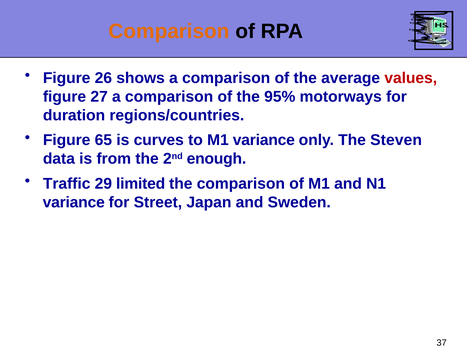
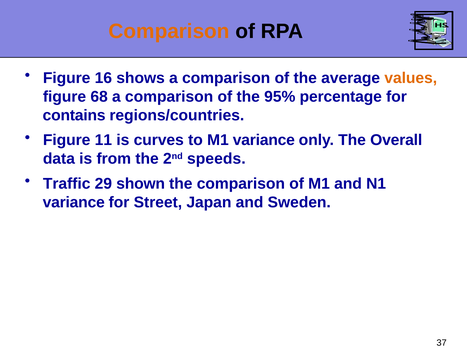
26: 26 -> 16
values colour: red -> orange
27: 27 -> 68
motorways: motorways -> percentage
duration: duration -> contains
65: 65 -> 11
Steven: Steven -> Overall
enough: enough -> speeds
limited: limited -> shown
